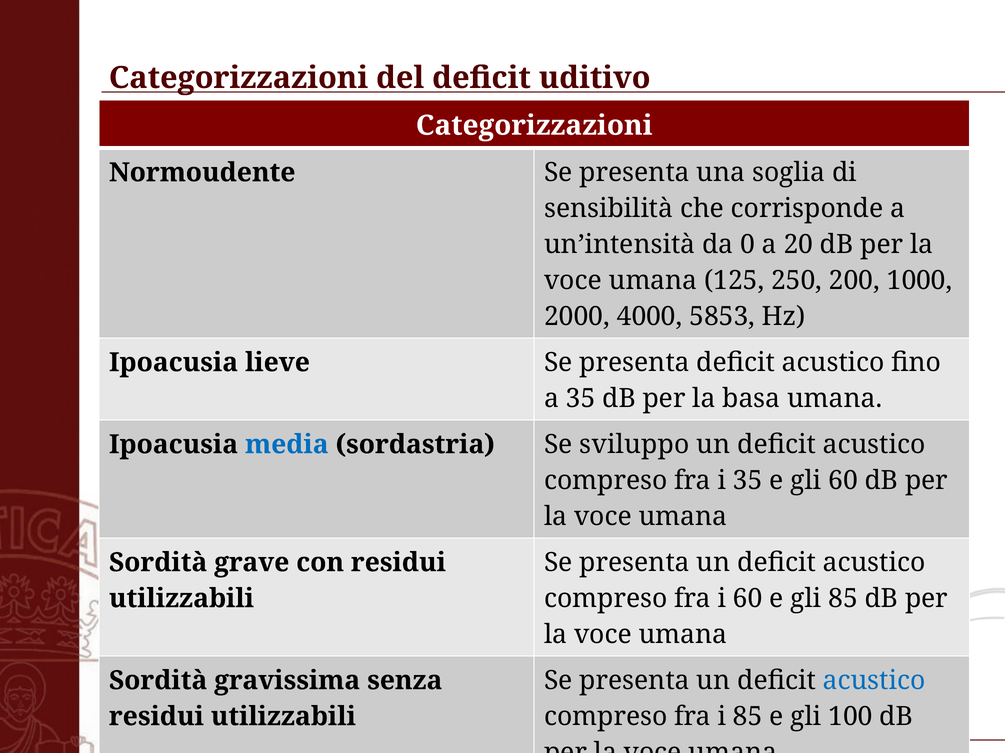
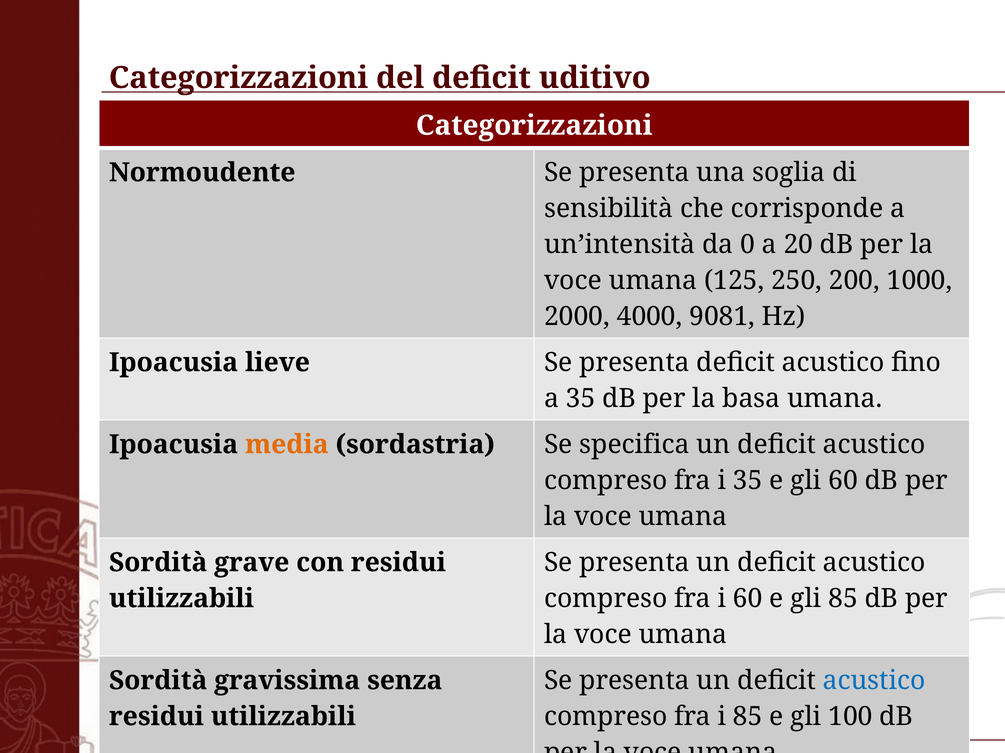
5853: 5853 -> 9081
media colour: blue -> orange
sviluppo: sviluppo -> specifica
